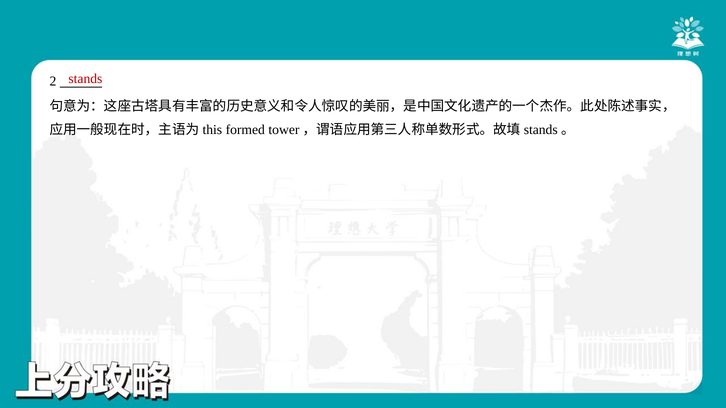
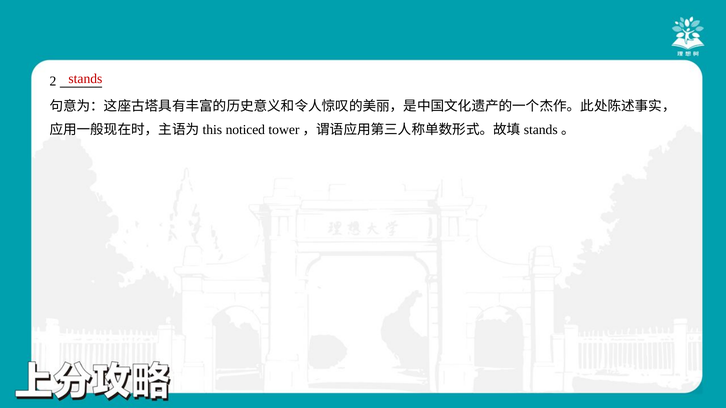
formed: formed -> noticed
